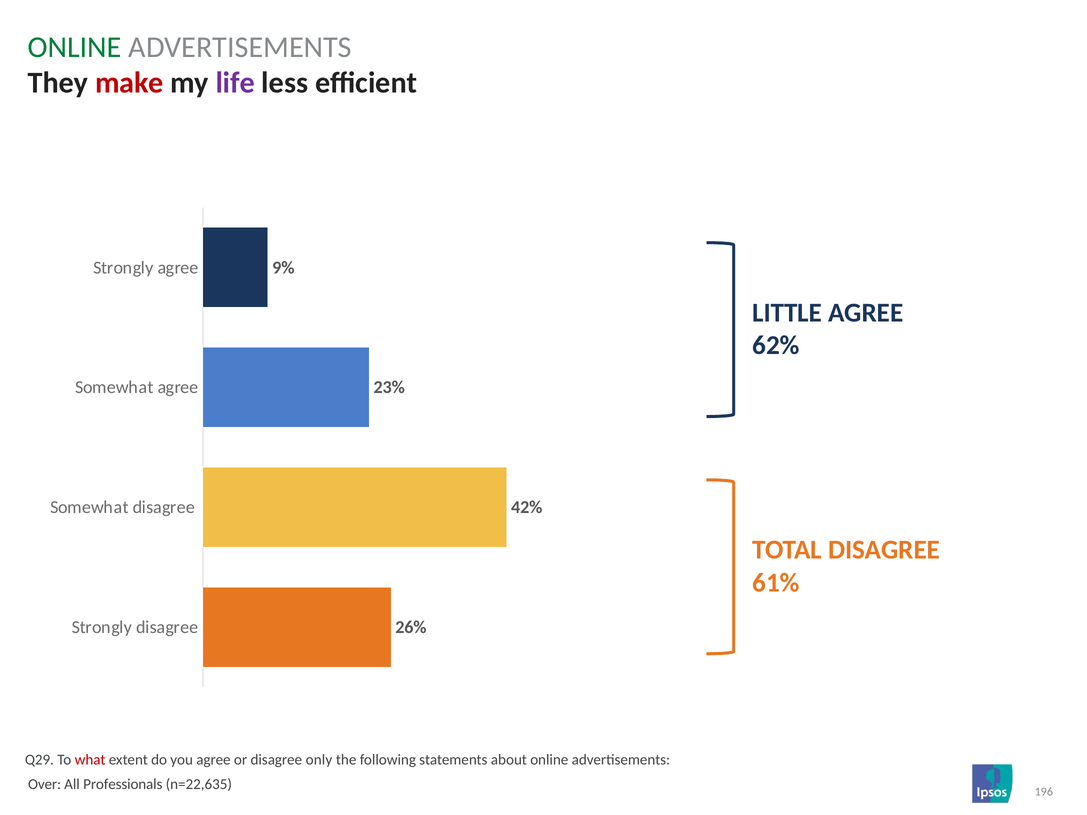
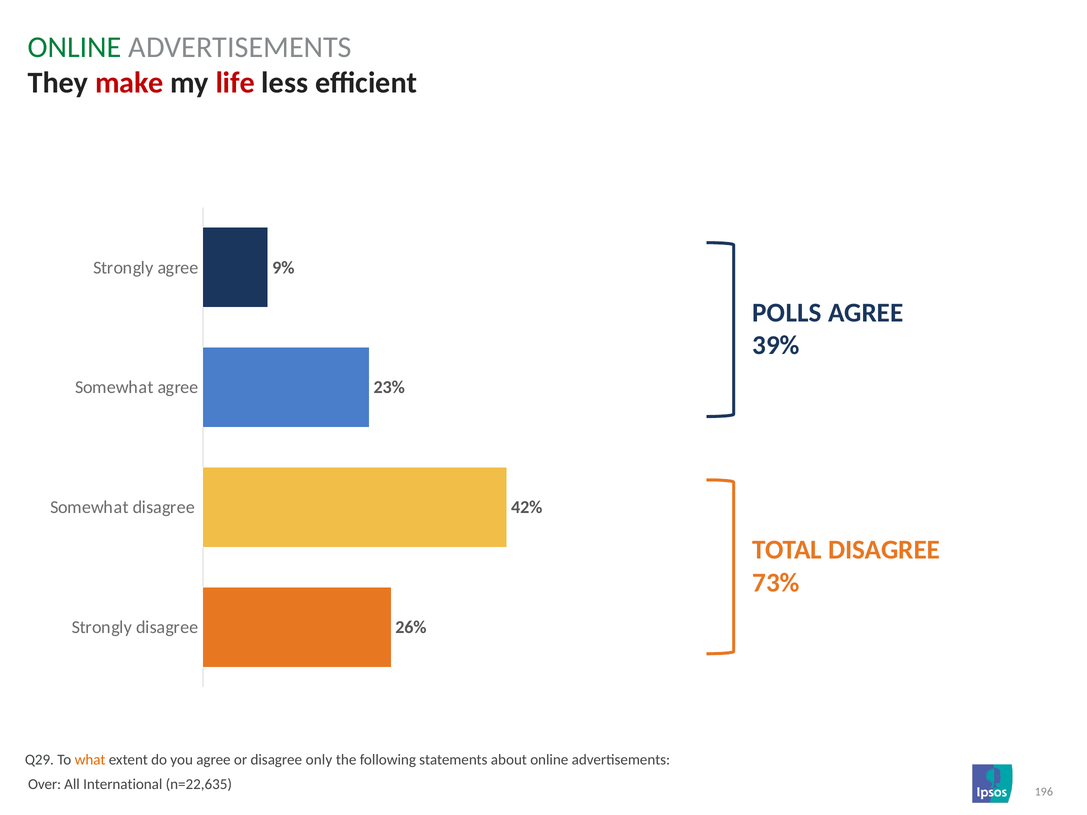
life colour: purple -> red
LITTLE: LITTLE -> POLLS
62%: 62% -> 39%
61%: 61% -> 73%
what colour: red -> orange
Professionals: Professionals -> International
